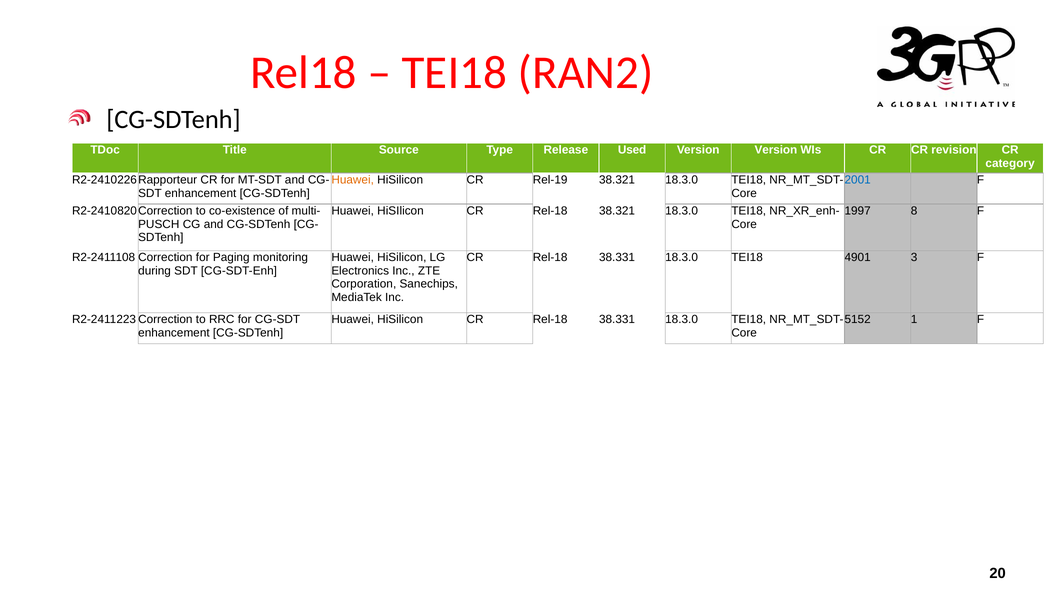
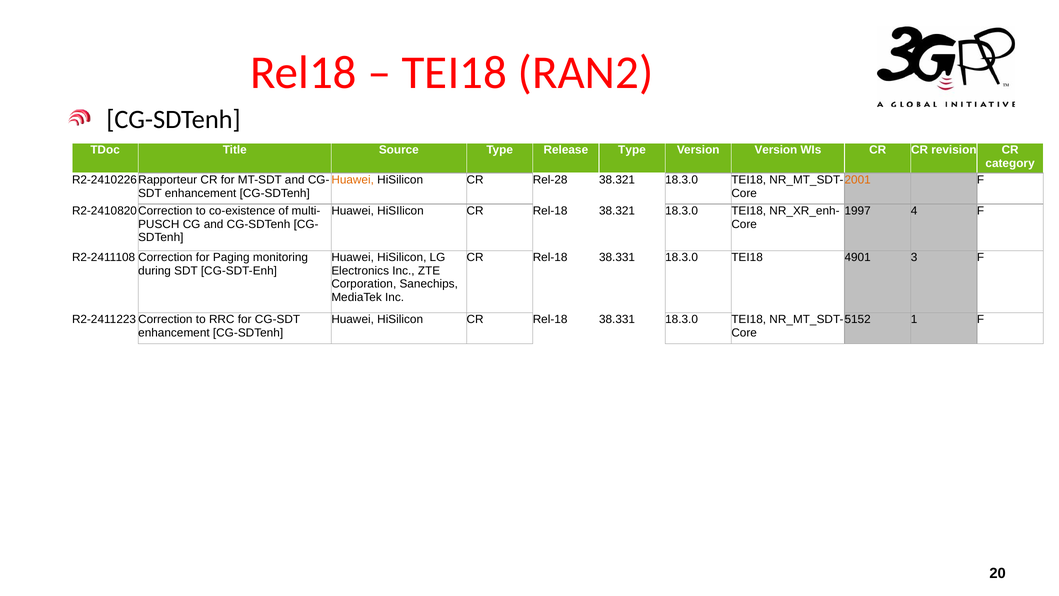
Release Used: Used -> Type
Rel-19: Rel-19 -> Rel-28
2001 colour: blue -> orange
8: 8 -> 4
